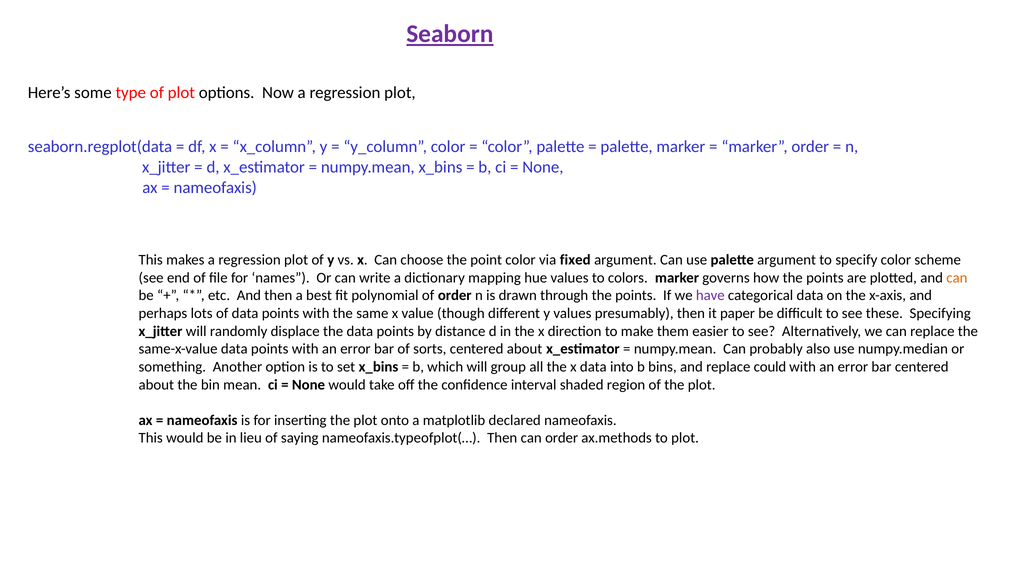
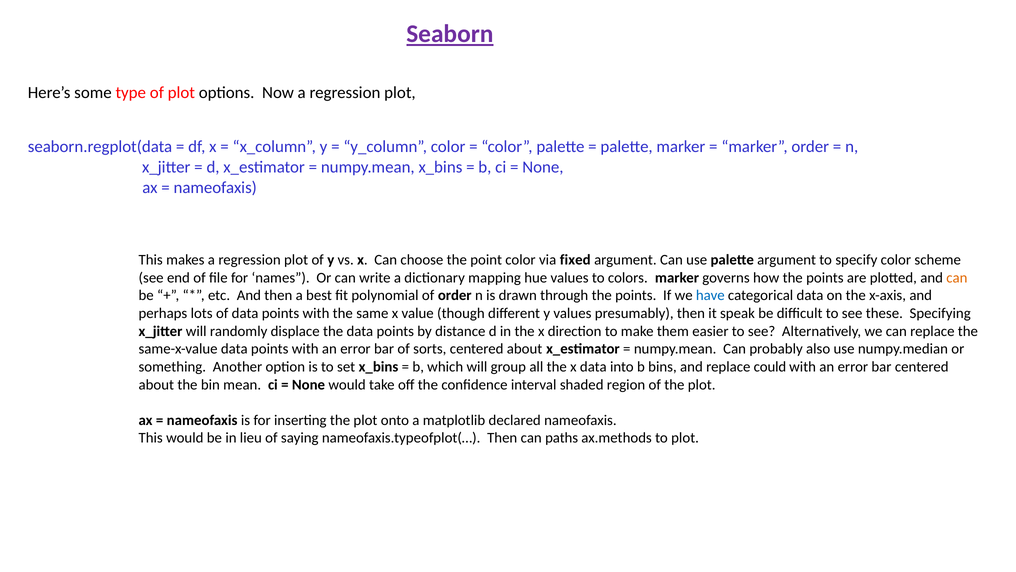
have colour: purple -> blue
paper: paper -> speak
can order: order -> paths
